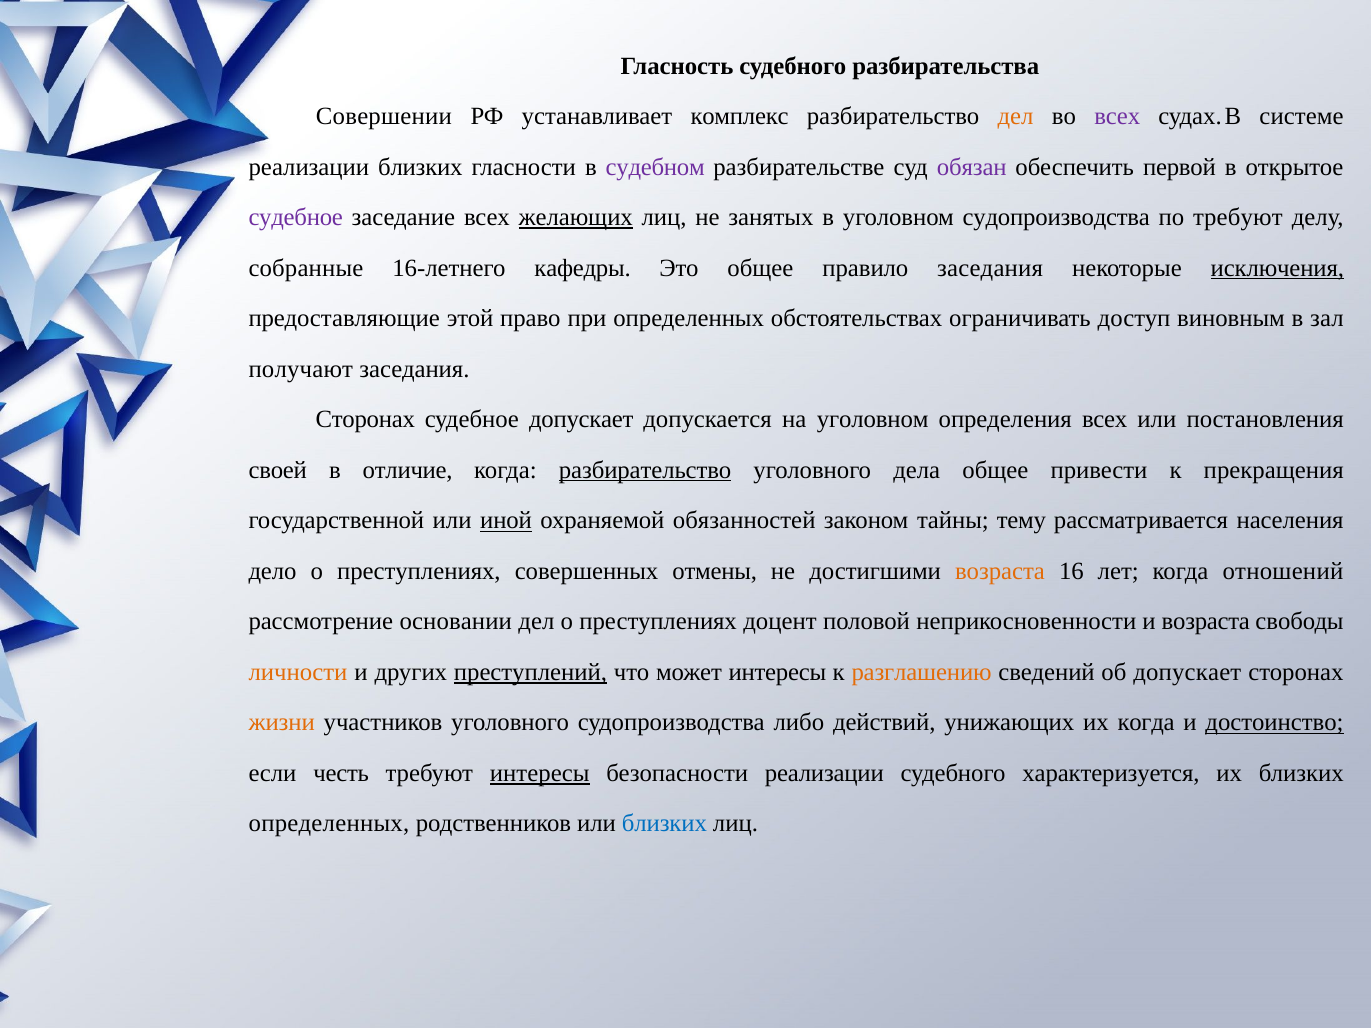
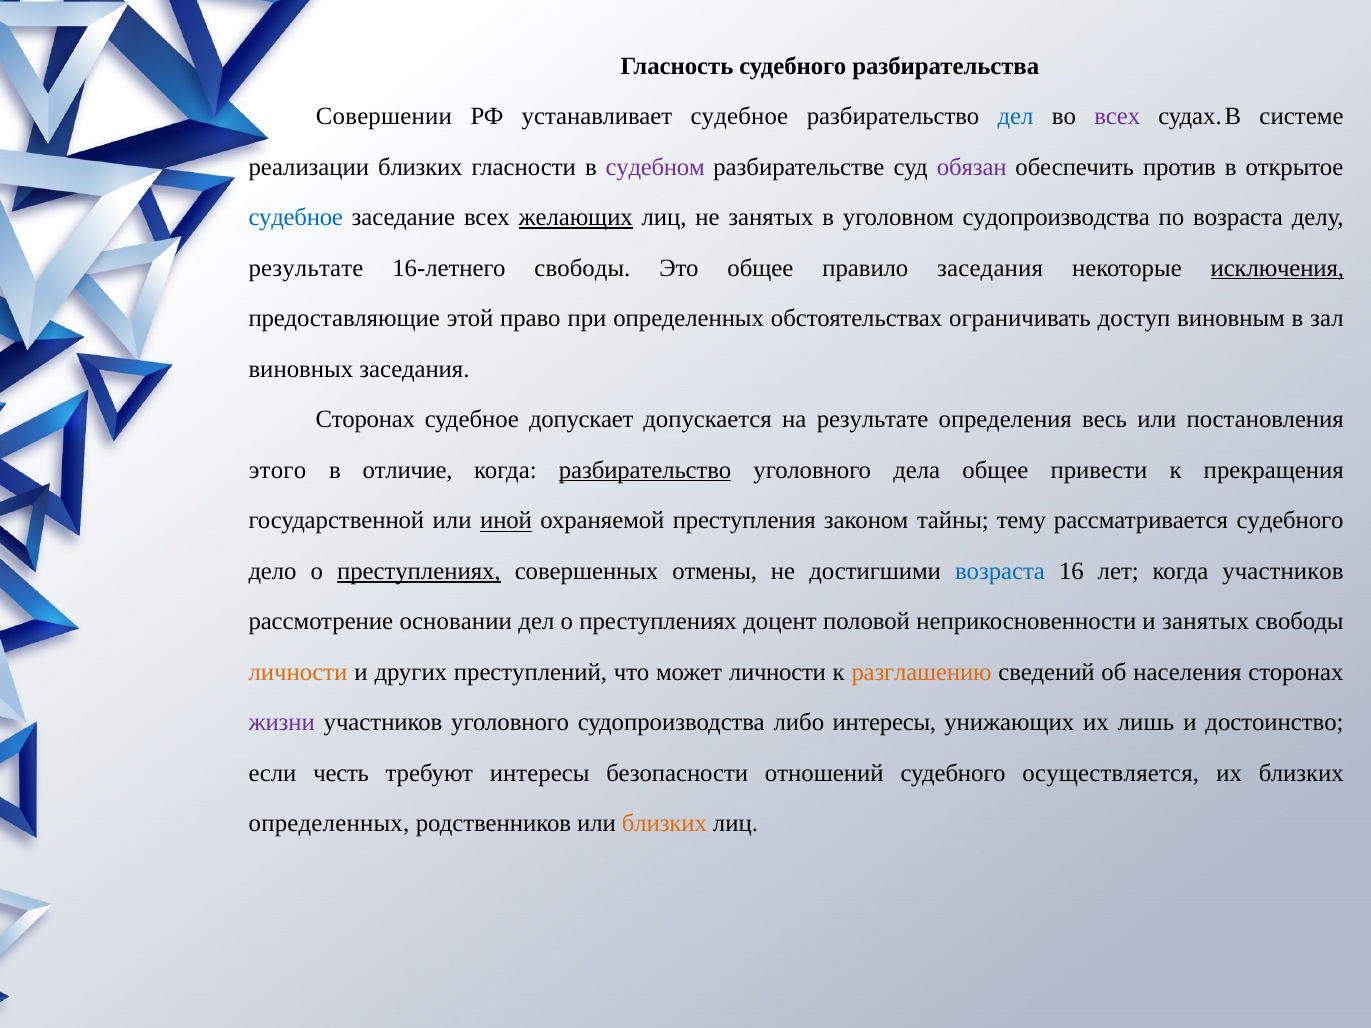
устанавливает комплекс: комплекс -> судебное
дел at (1016, 117) colour: orange -> blue
первой: первой -> против
судебное at (296, 218) colour: purple -> blue
по требуют: требуют -> возраста
собранные at (306, 268): собранные -> результате
16-летнего кафедры: кафедры -> свободы
получают: получают -> виновных
на уголовном: уголовном -> результате
определения всех: всех -> весь
своей: своей -> этого
обязанностей: обязанностей -> преступления
рассматривается населения: населения -> судебного
преступлениях at (419, 571) underline: none -> present
возраста at (1000, 571) colour: orange -> blue
когда отношений: отношений -> участников
и возраста: возраста -> занятых
преступлений underline: present -> none
может интересы: интересы -> личности
об допускает: допускает -> населения
жизни colour: orange -> purple
либо действий: действий -> интересы
их когда: когда -> лишь
достоинство underline: present -> none
интересы at (540, 773) underline: present -> none
безопасности реализации: реализации -> отношений
характеризуется: характеризуется -> осуществляется
близких at (664, 824) colour: blue -> orange
